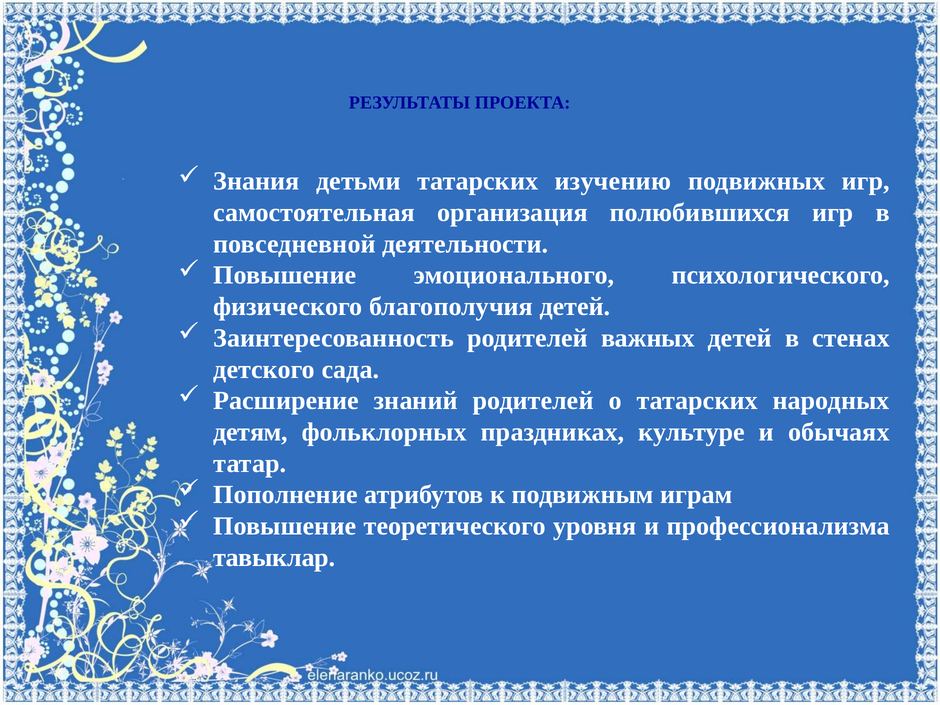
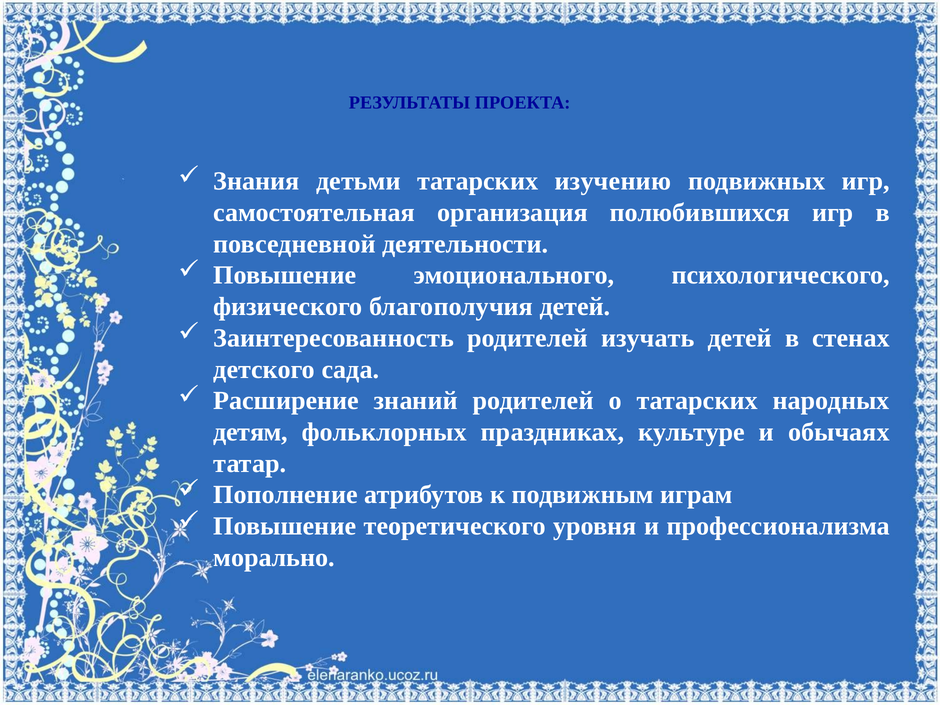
важных: важных -> изучать
тавыклар: тавыклар -> морально
